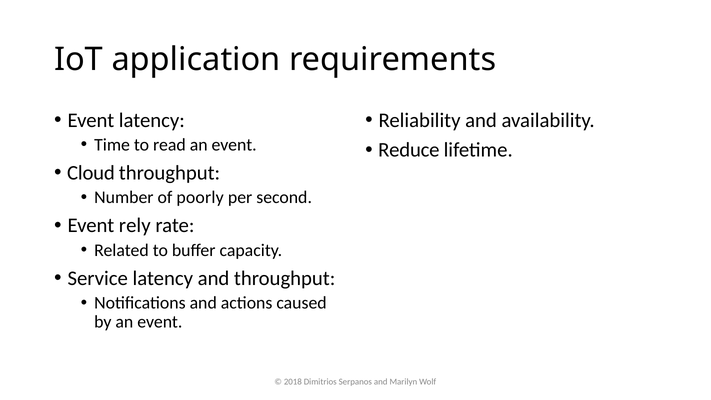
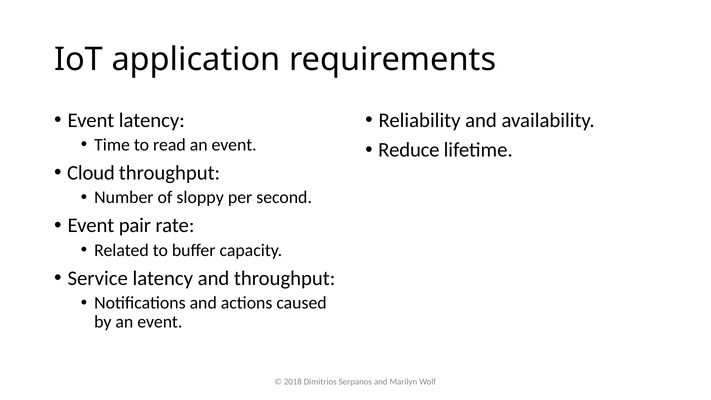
poorly: poorly -> sloppy
rely: rely -> pair
